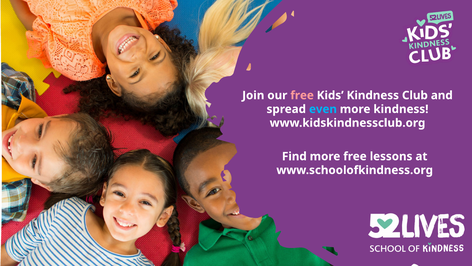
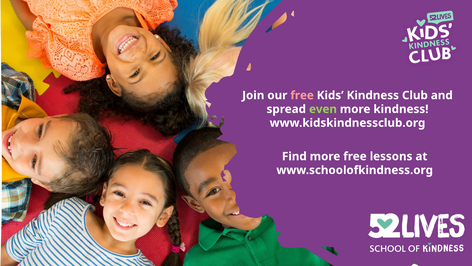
even colour: light blue -> light green
